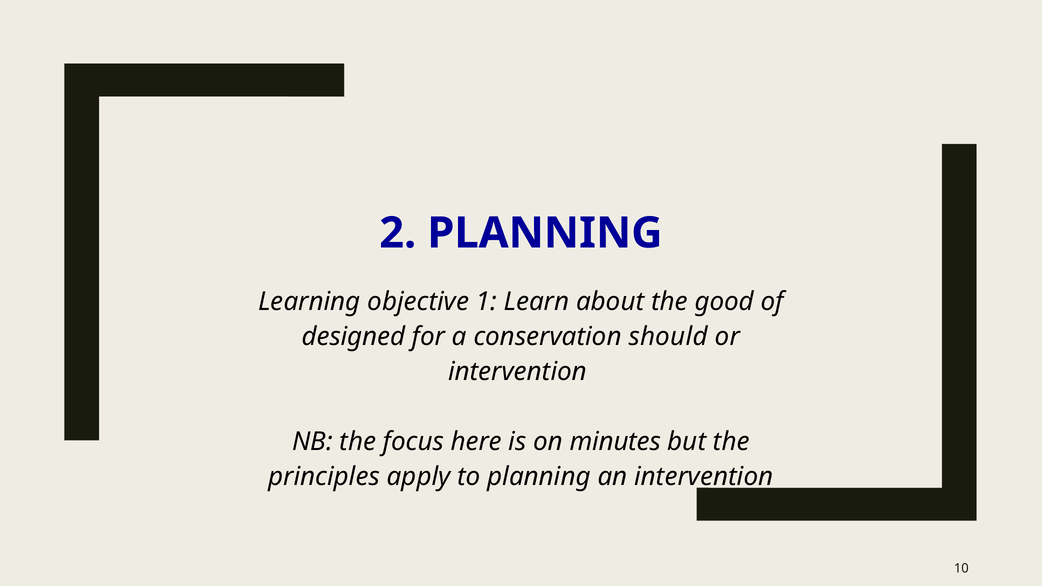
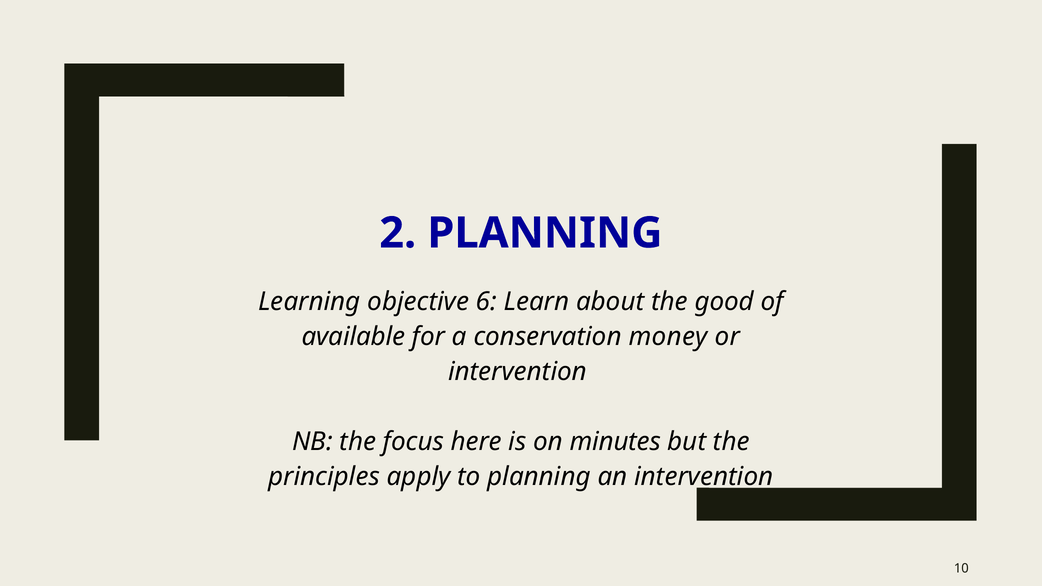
1: 1 -> 6
designed: designed -> available
should: should -> money
